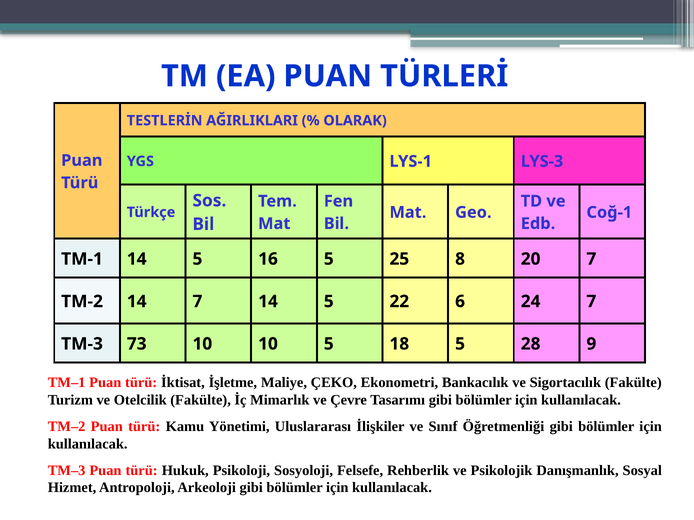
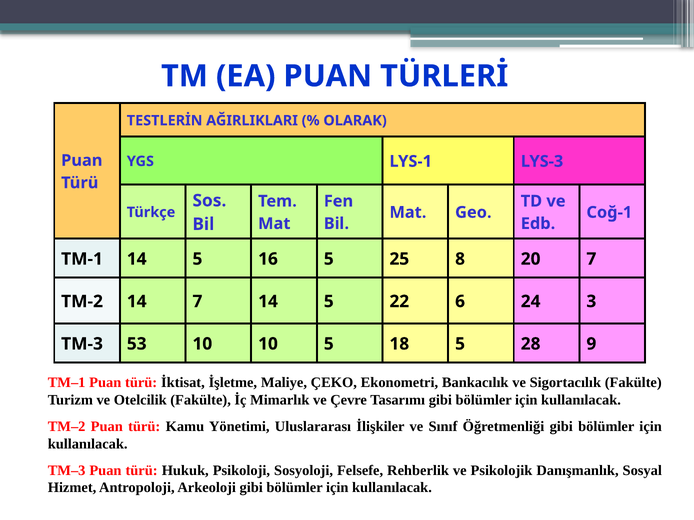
24 7: 7 -> 3
73: 73 -> 53
